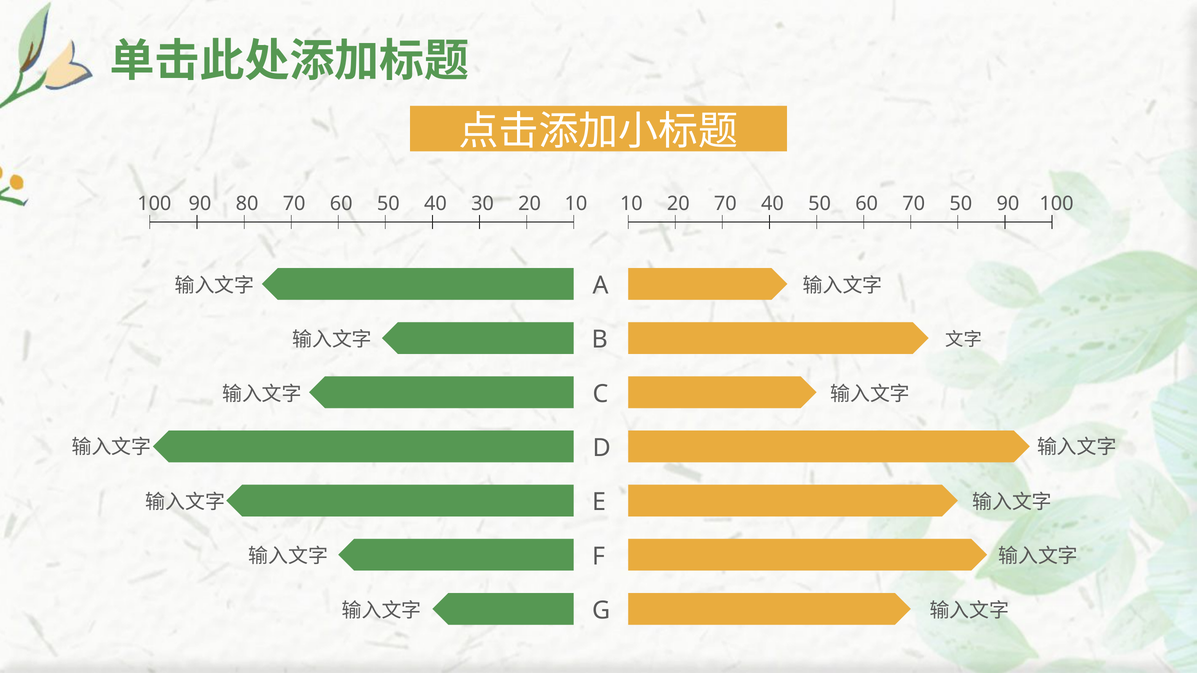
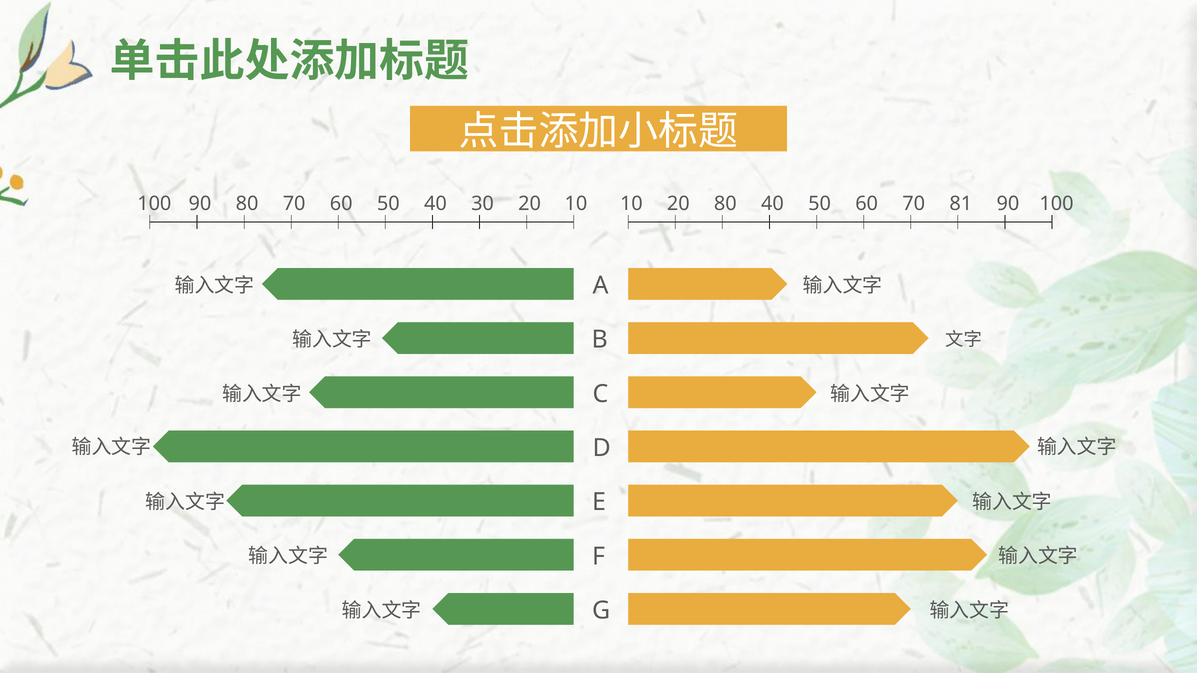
20 70: 70 -> 80
70 50: 50 -> 81
